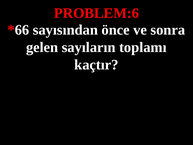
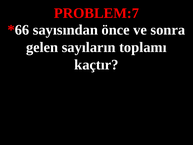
PROBLEM:6: PROBLEM:6 -> PROBLEM:7
